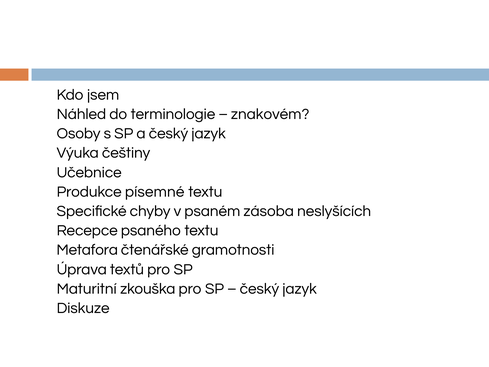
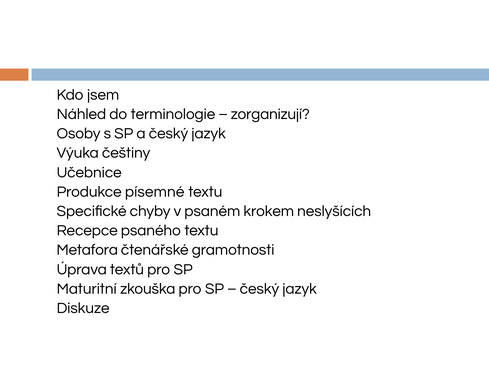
znakovém: znakovém -> zorganizují
zásoba: zásoba -> krokem
